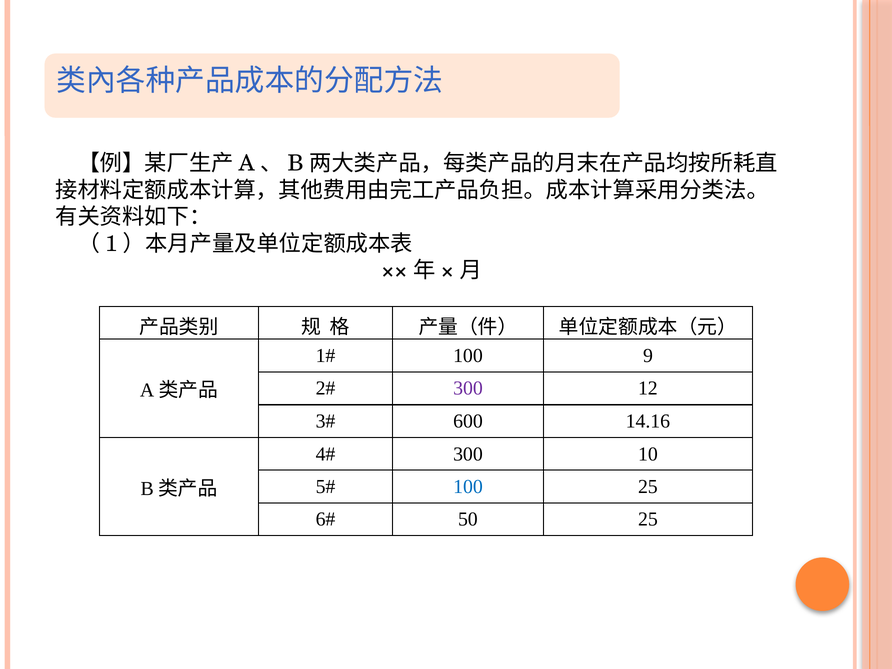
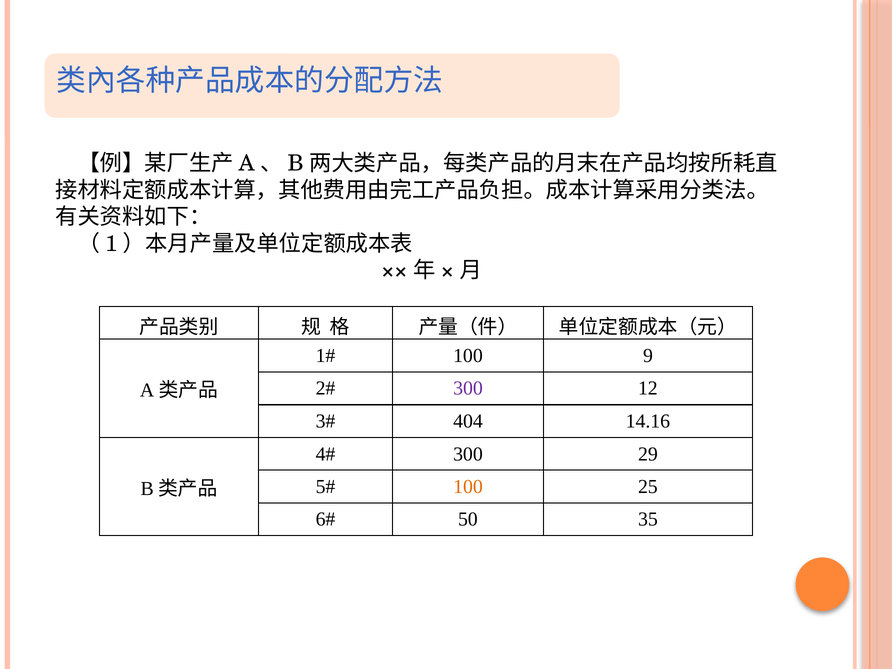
600: 600 -> 404
10: 10 -> 29
100 at (468, 487) colour: blue -> orange
50 25: 25 -> 35
